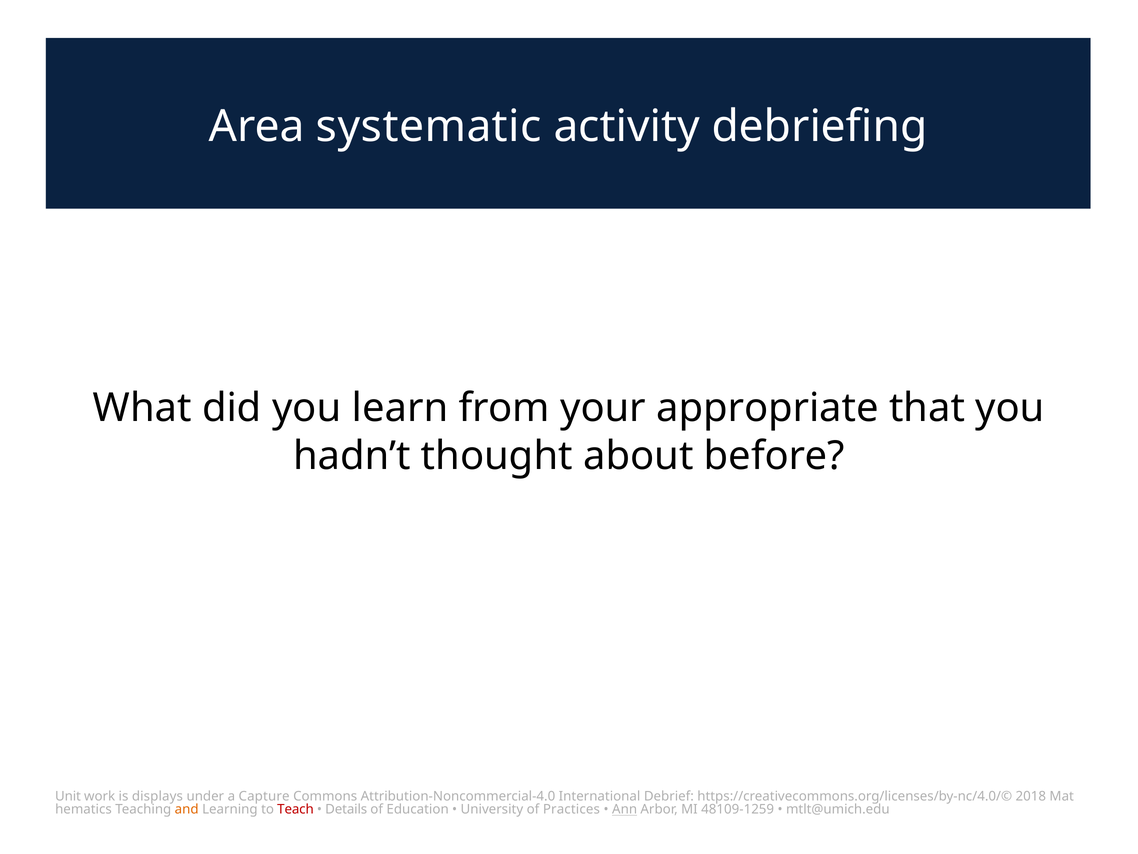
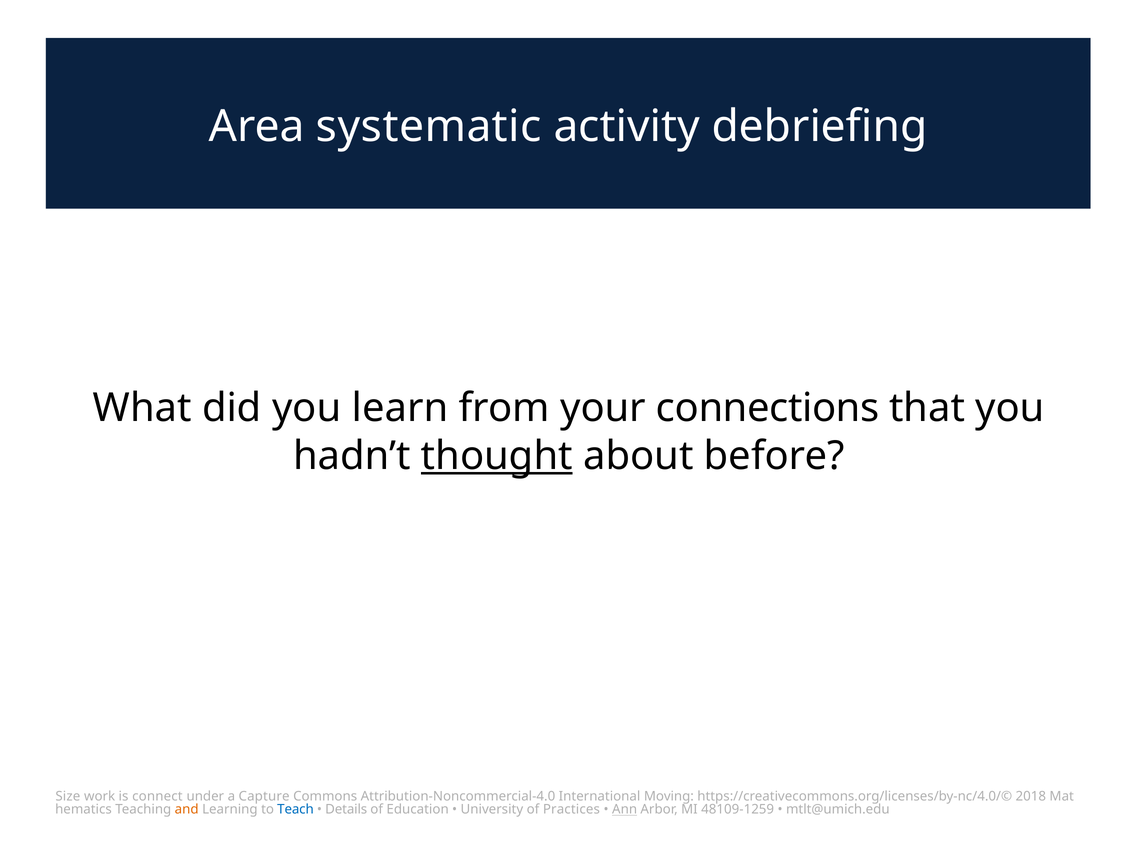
appropriate: appropriate -> connections
thought underline: none -> present
Unit: Unit -> Size
displays: displays -> connect
Debrief: Debrief -> Moving
Teach colour: red -> blue
